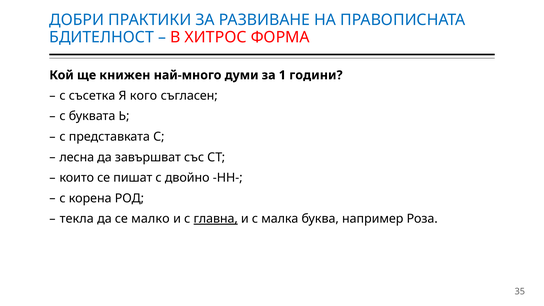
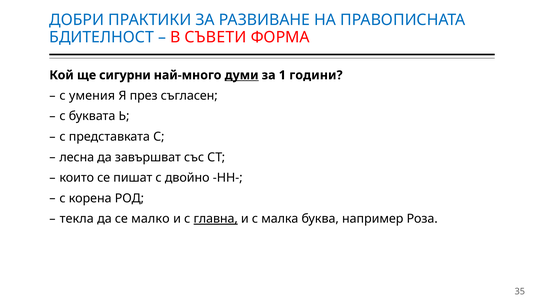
ХИТРОС: ХИТРОС -> СЪВЕТИ
книжен: книжен -> сигурни
думи underline: none -> present
съсетка: съсетка -> умения
кого: кого -> през
